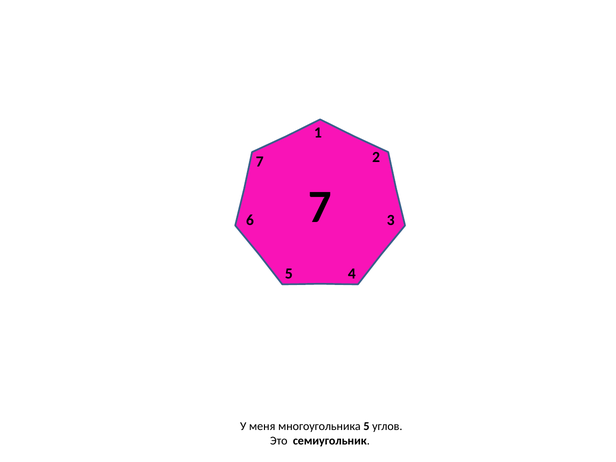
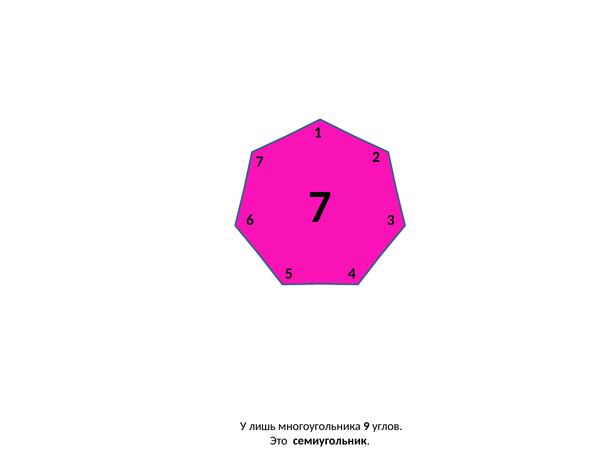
меня: меня -> лишь
многоугольника 5: 5 -> 9
